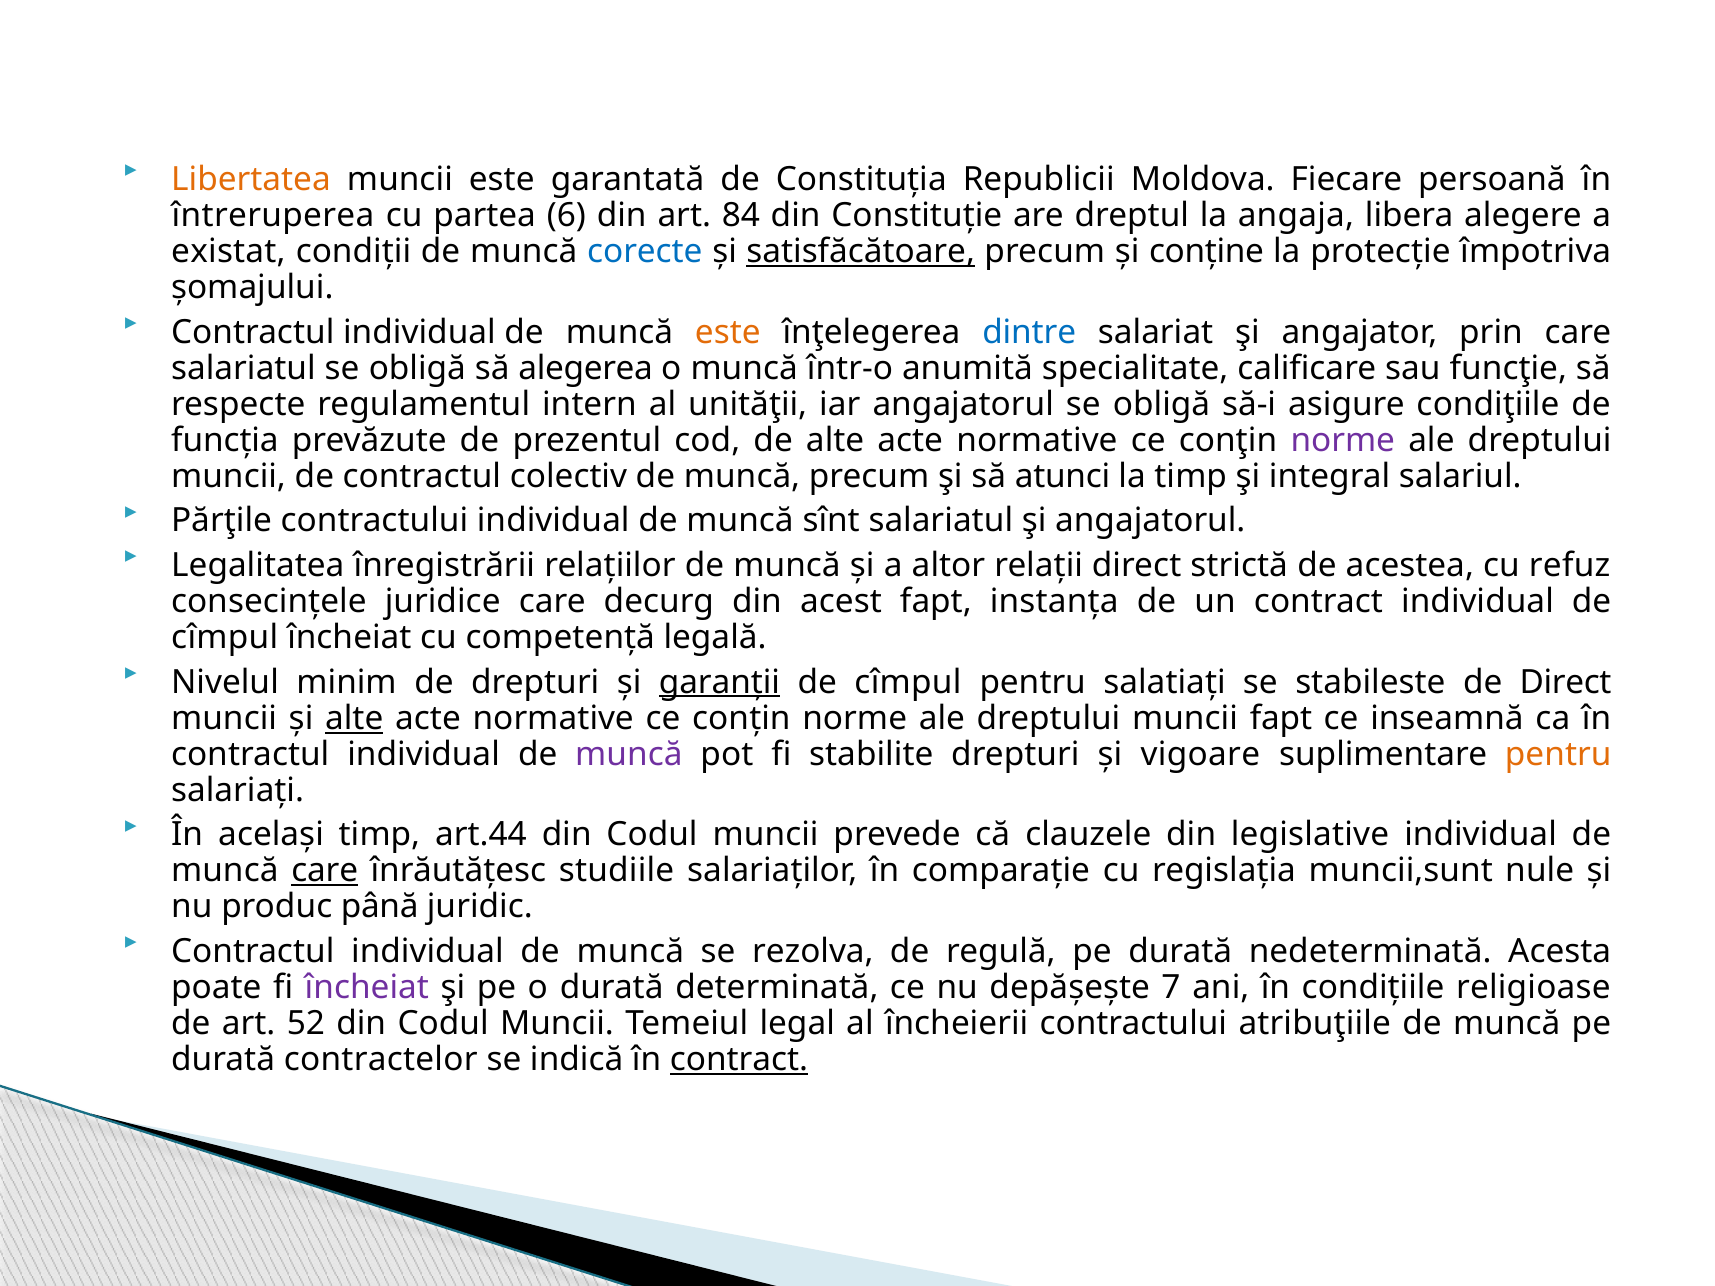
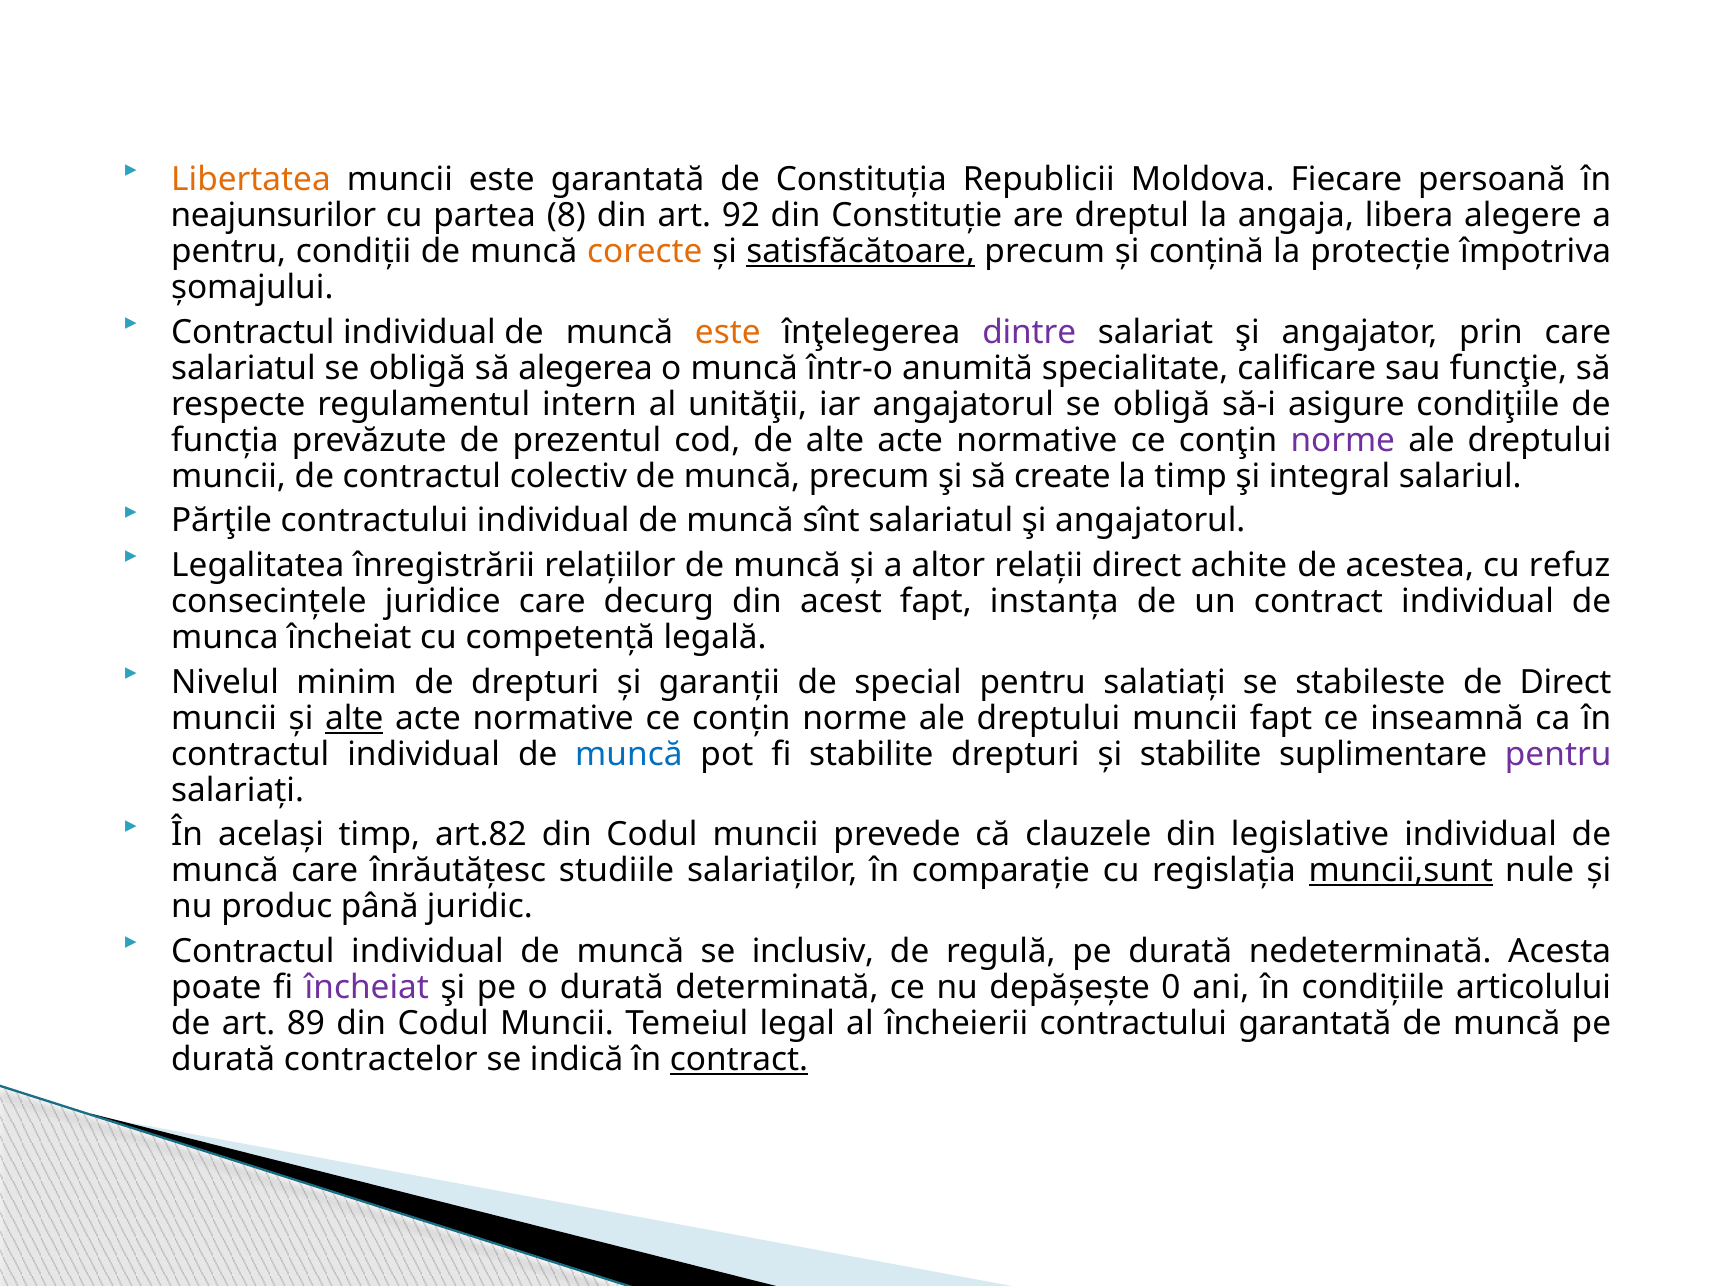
întreruperea: întreruperea -> neajunsurilor
6: 6 -> 8
84: 84 -> 92
existat at (228, 252): existat -> pentru
corecte colour: blue -> orange
conține: conține -> conțină
dintre colour: blue -> purple
atunci: atunci -> create
strictă: strictă -> achite
cîmpul at (225, 638): cîmpul -> munca
garanții underline: present -> none
cîmpul at (908, 682): cîmpul -> special
muncă at (629, 754) colour: purple -> blue
și vigoare: vigoare -> stabilite
pentru at (1558, 754) colour: orange -> purple
art.44: art.44 -> art.82
care at (325, 871) underline: present -> none
muncii,sunt underline: none -> present
rezolva: rezolva -> inclusiv
7: 7 -> 0
religioase: religioase -> articolului
52: 52 -> 89
contractului atribuţiile: atribuţiile -> garantată
